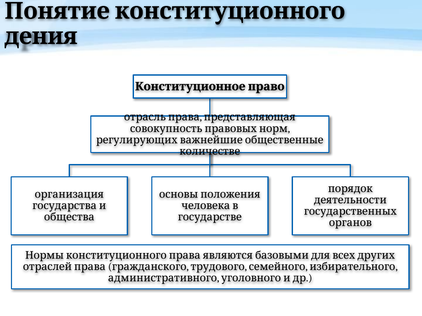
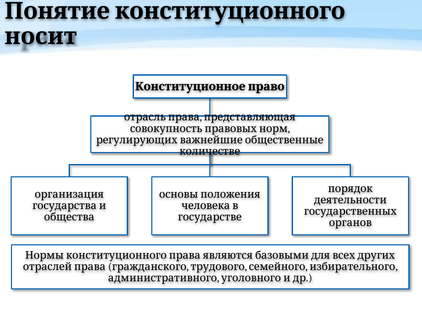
дения: дения -> носит
